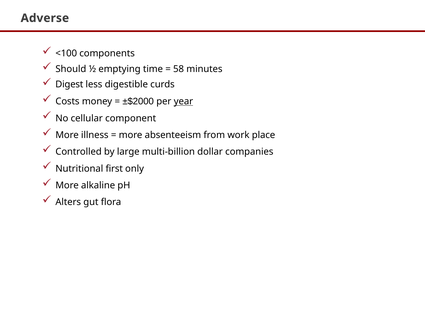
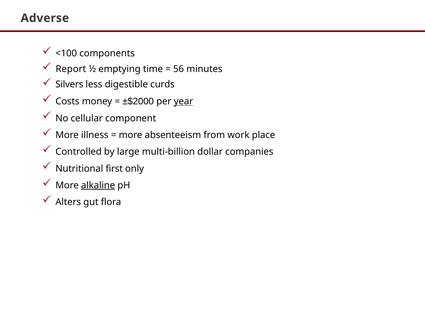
Should: Should -> Report
58: 58 -> 56
Digest: Digest -> Silvers
alkaline underline: none -> present
